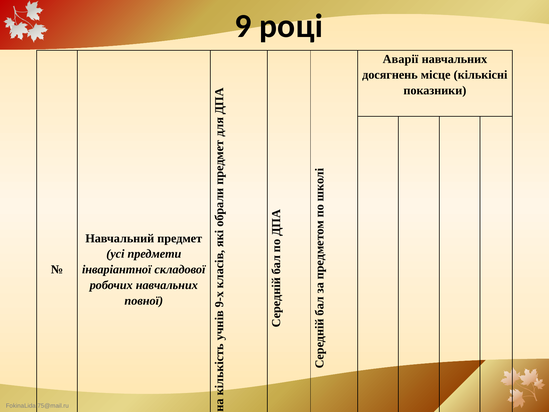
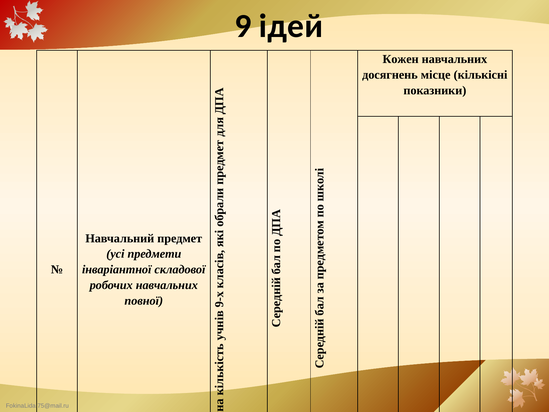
році: році -> ідей
Аварії: Аварії -> Кожен
